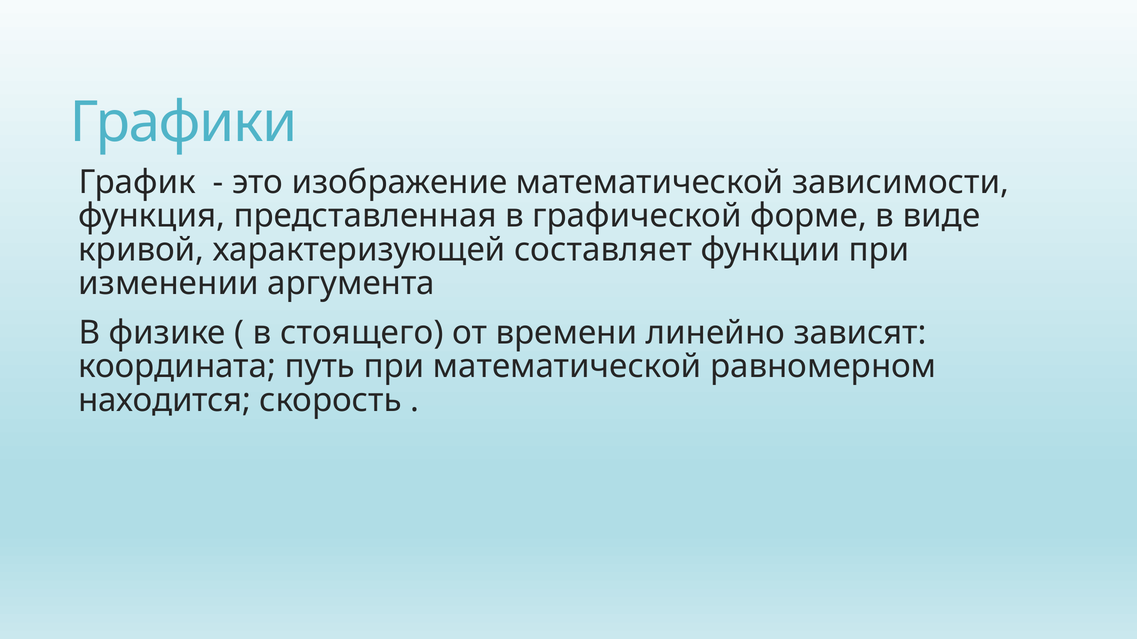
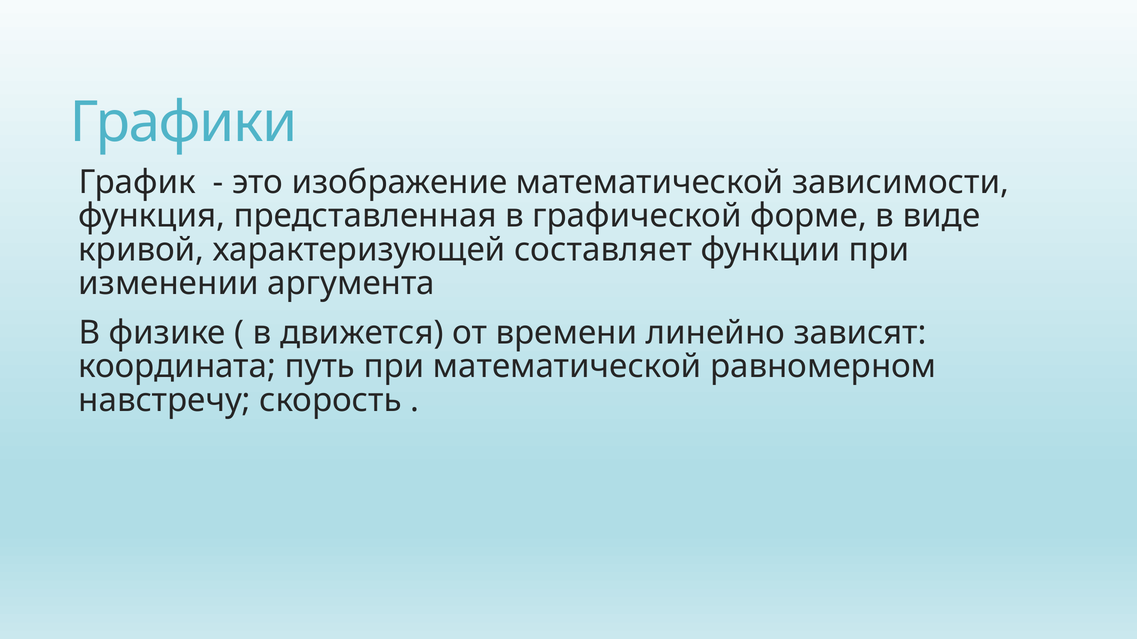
стоящего: стоящего -> движется
находится: находится -> навстречу
